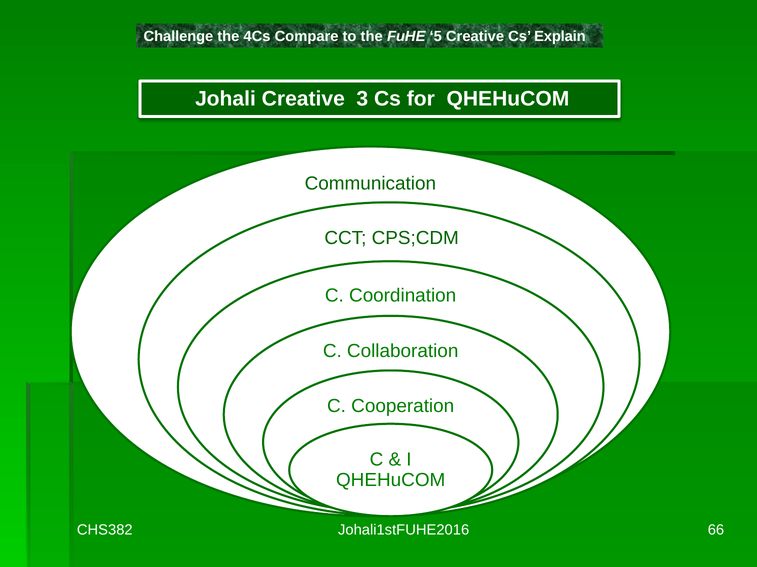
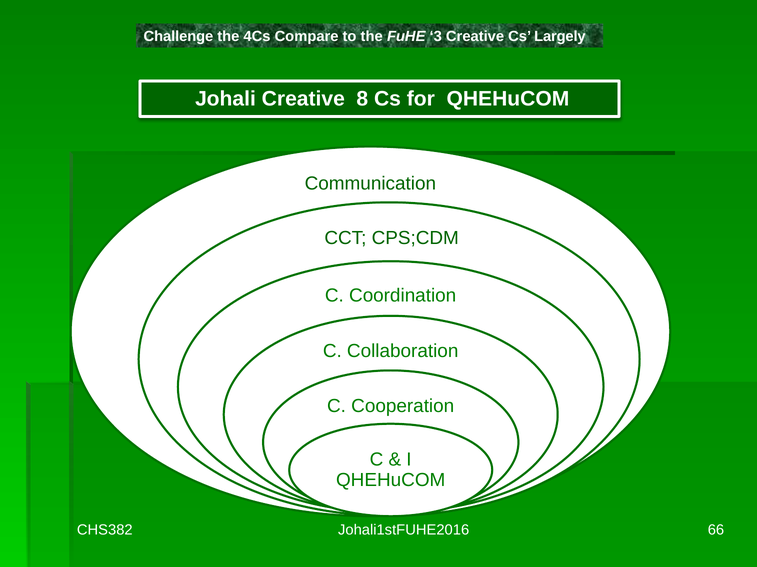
5: 5 -> 3
Explain: Explain -> Largely
3: 3 -> 8
